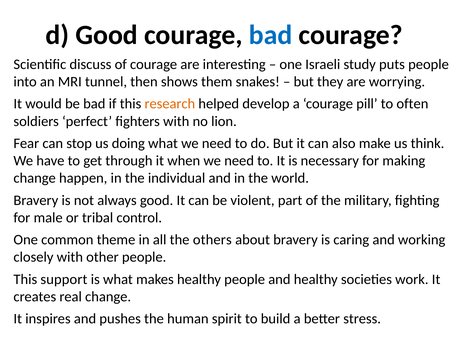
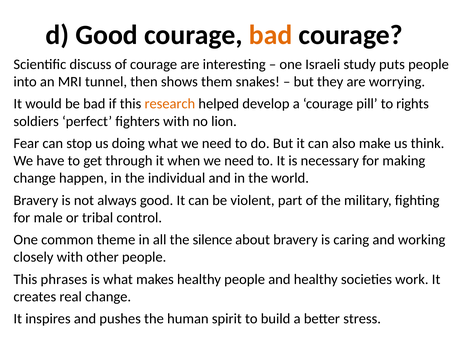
bad at (271, 35) colour: blue -> orange
often: often -> rights
others: others -> silence
support: support -> phrases
